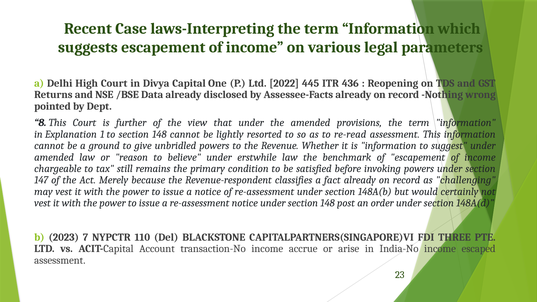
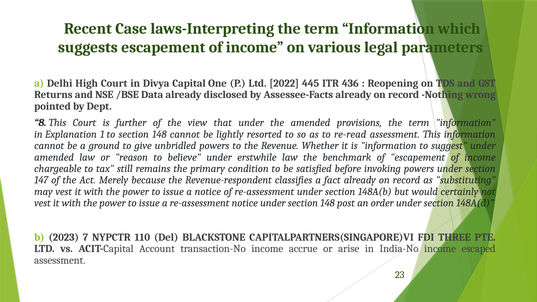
challenging: challenging -> substituting
